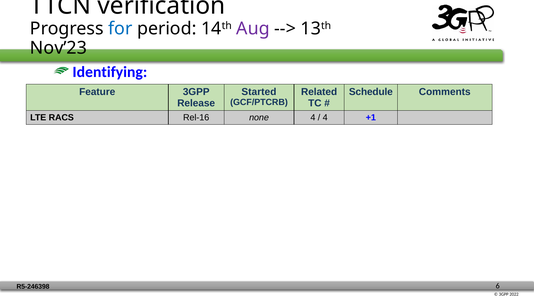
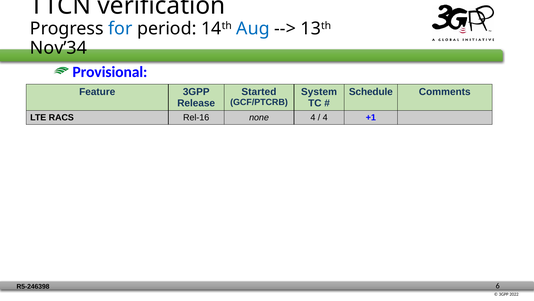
Aug colour: purple -> blue
Nov’23: Nov’23 -> Nov’34
Identifying: Identifying -> Provisional
Related: Related -> System
